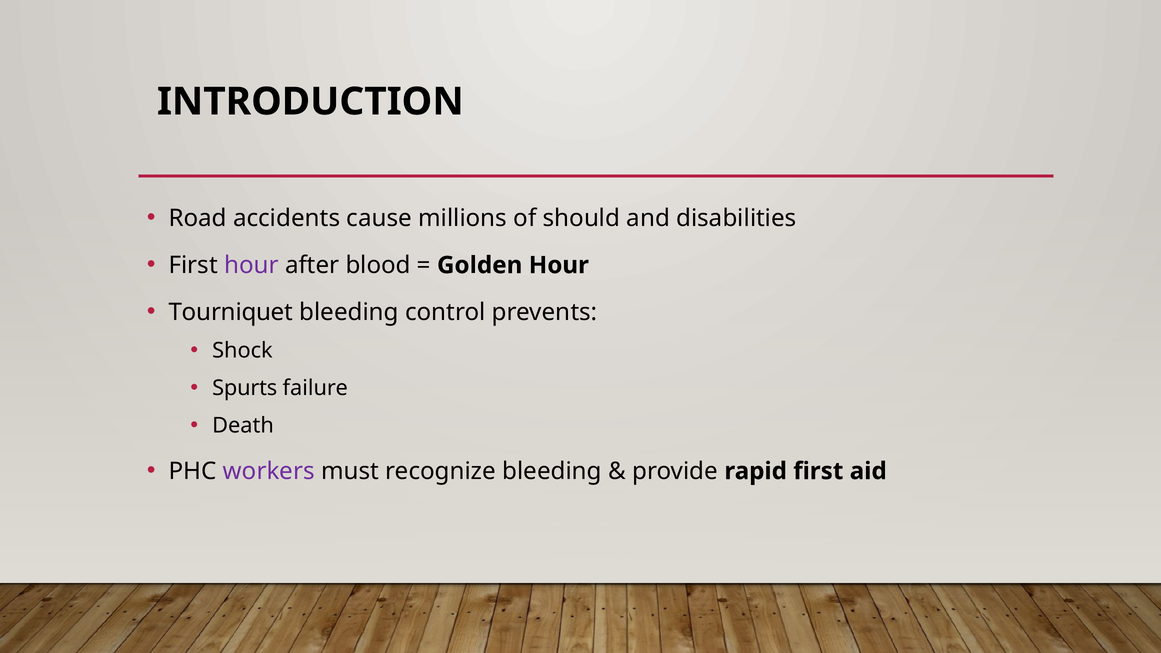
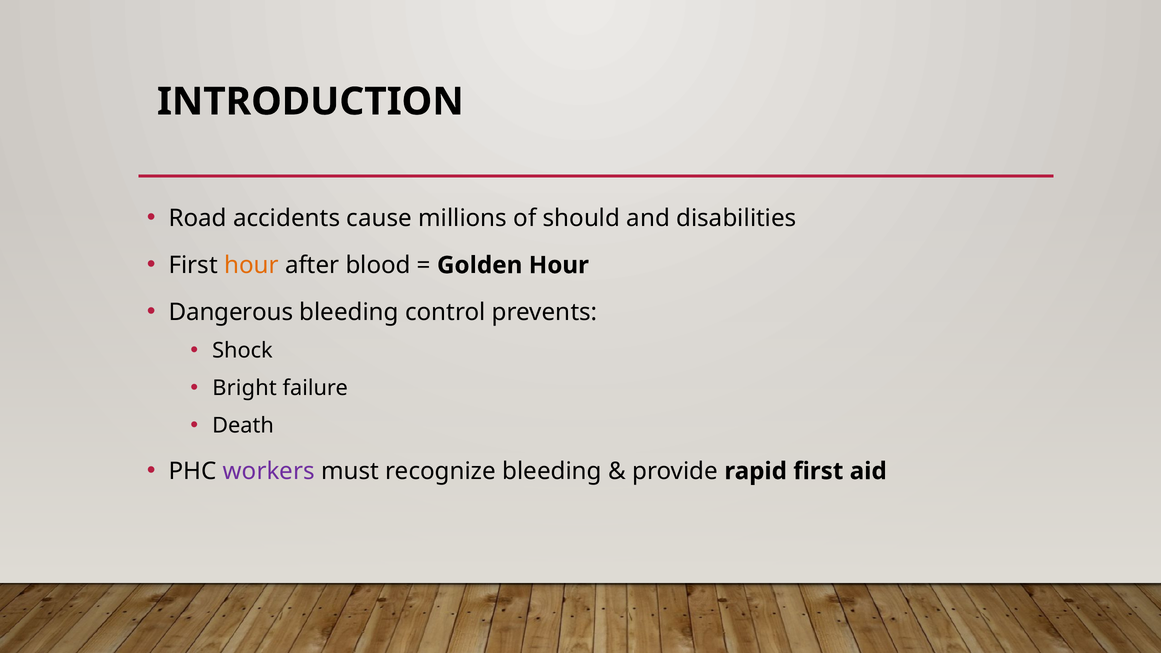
hour at (251, 265) colour: purple -> orange
Tourniquet: Tourniquet -> Dangerous
Spurts: Spurts -> Bright
